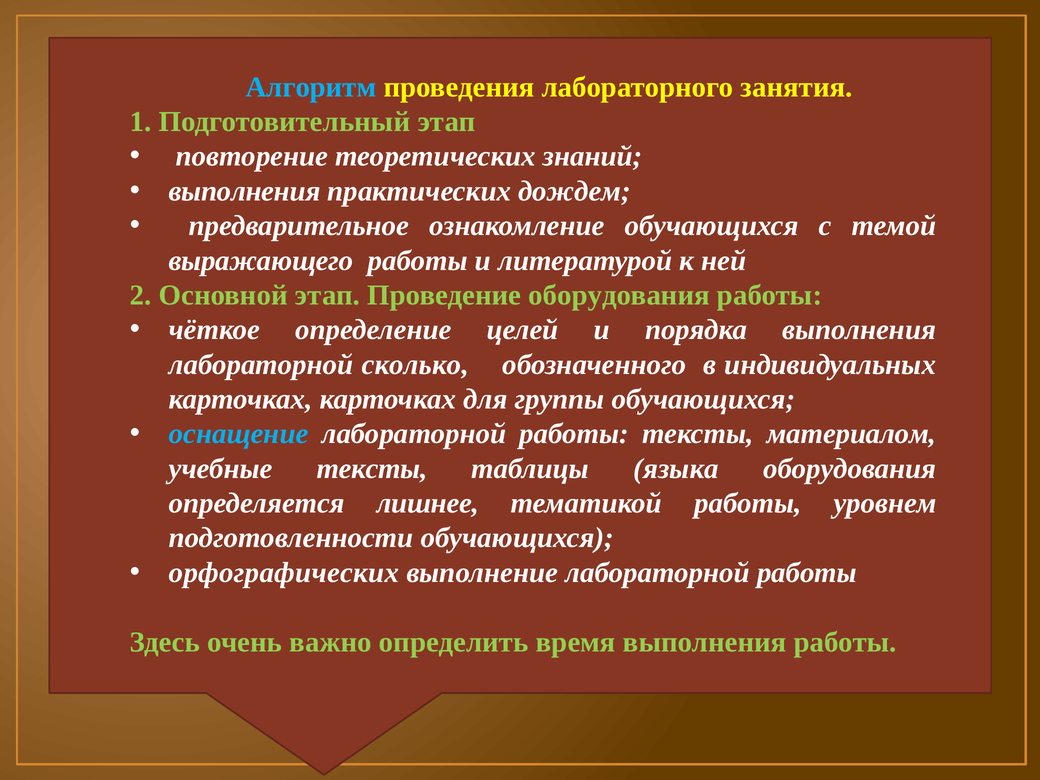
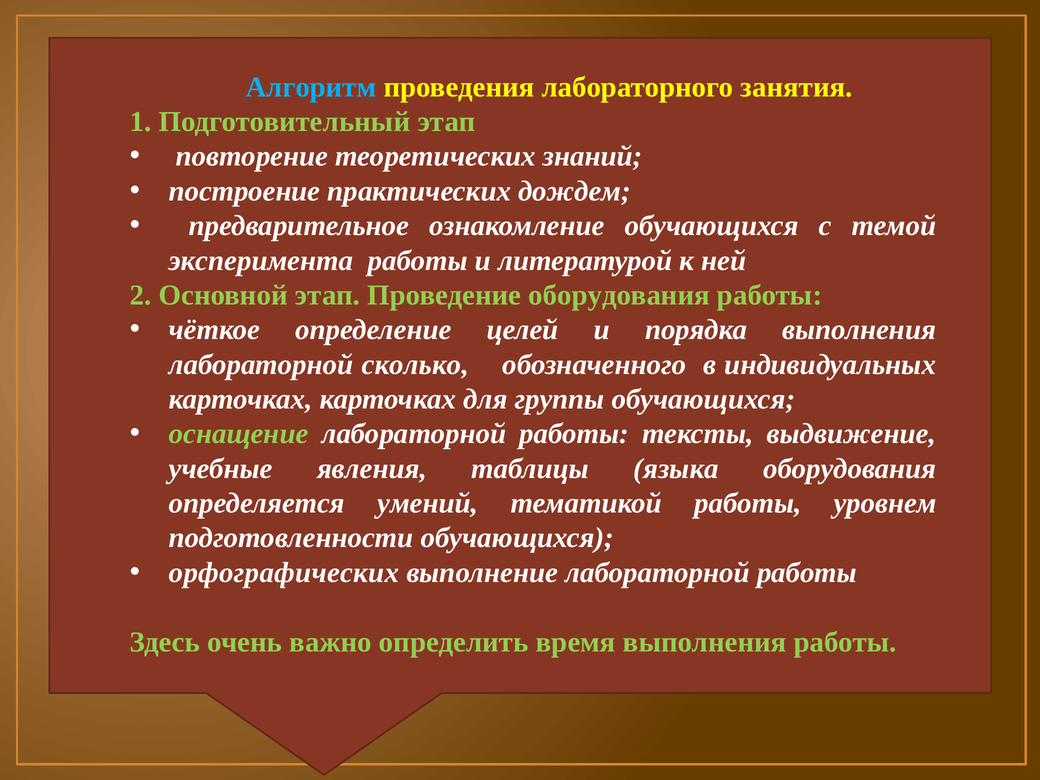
выполнения at (245, 191): выполнения -> построение
выражающего: выражающего -> эксперимента
оснащение colour: light blue -> light green
материалом: материалом -> выдвижение
учебные тексты: тексты -> явления
лишнее: лишнее -> умений
